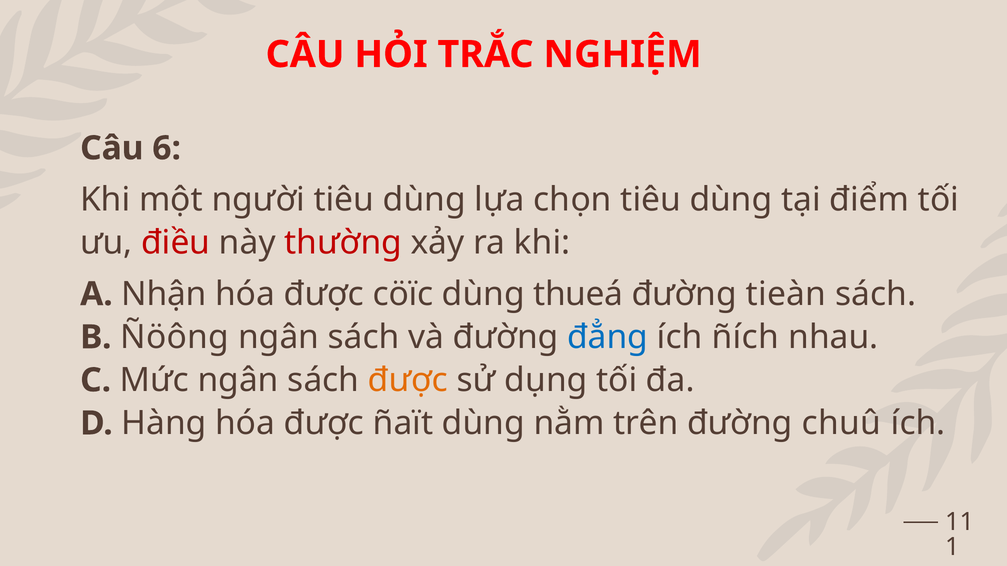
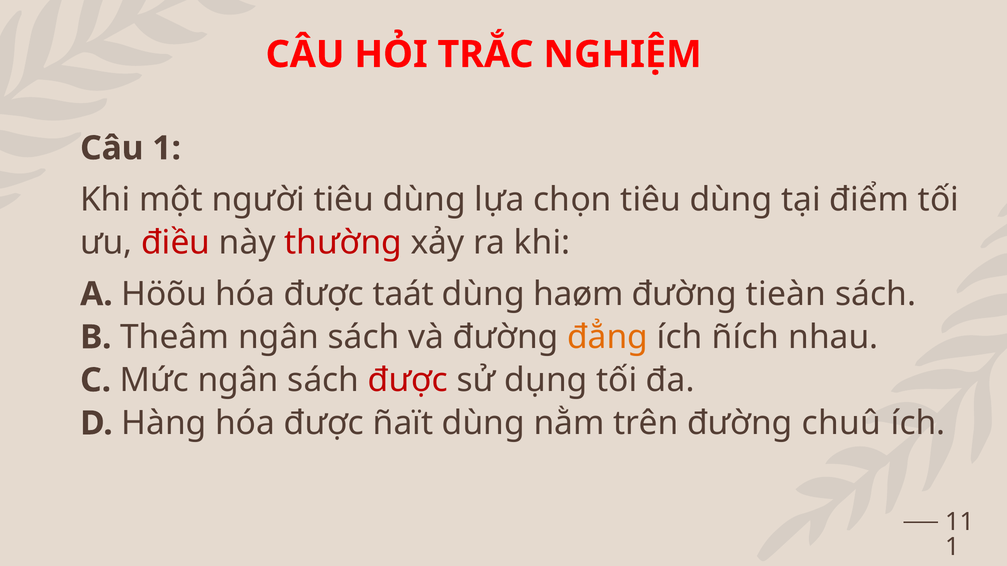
Câu 6: 6 -> 1
Nhận: Nhận -> Höõu
cöïc: cöïc -> taát
thueá: thueá -> haøm
Ñöông: Ñöông -> Theâm
đẳng colour: blue -> orange
được at (408, 381) colour: orange -> red
